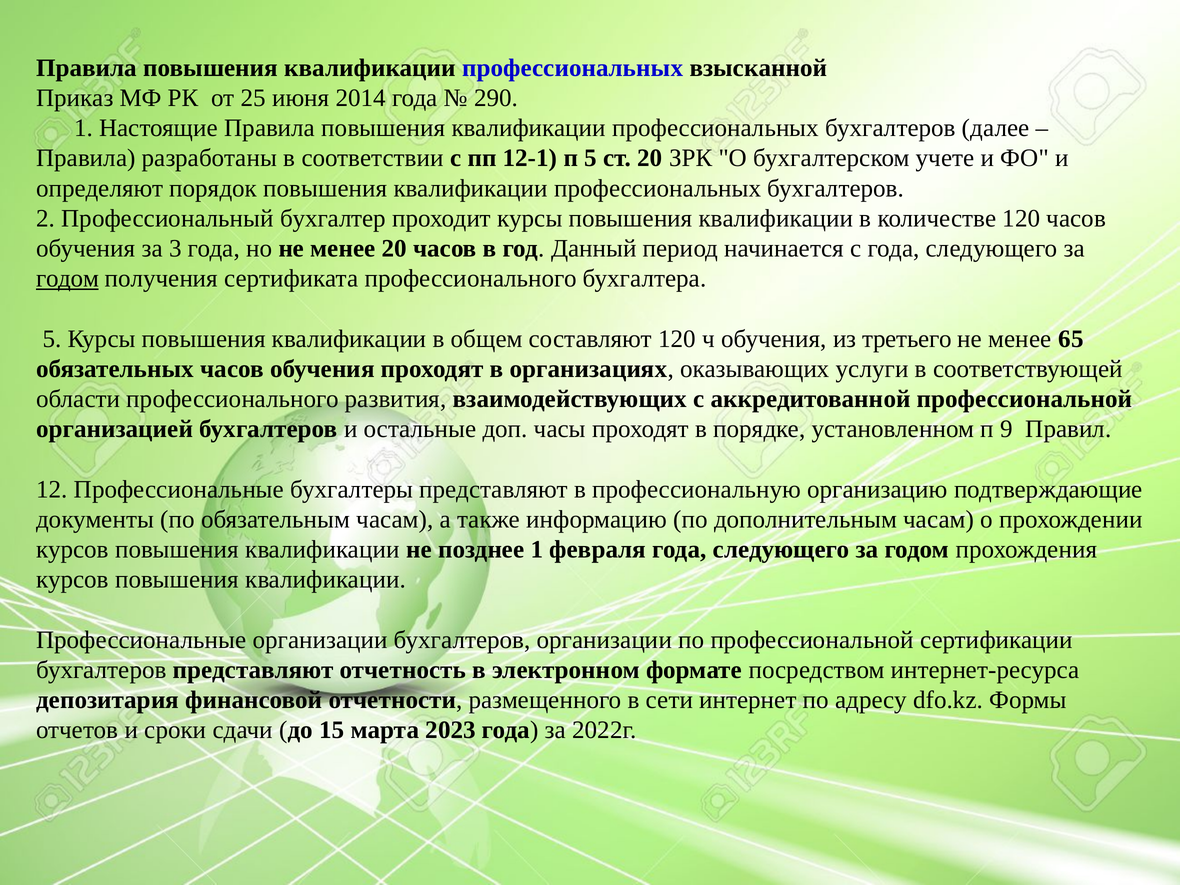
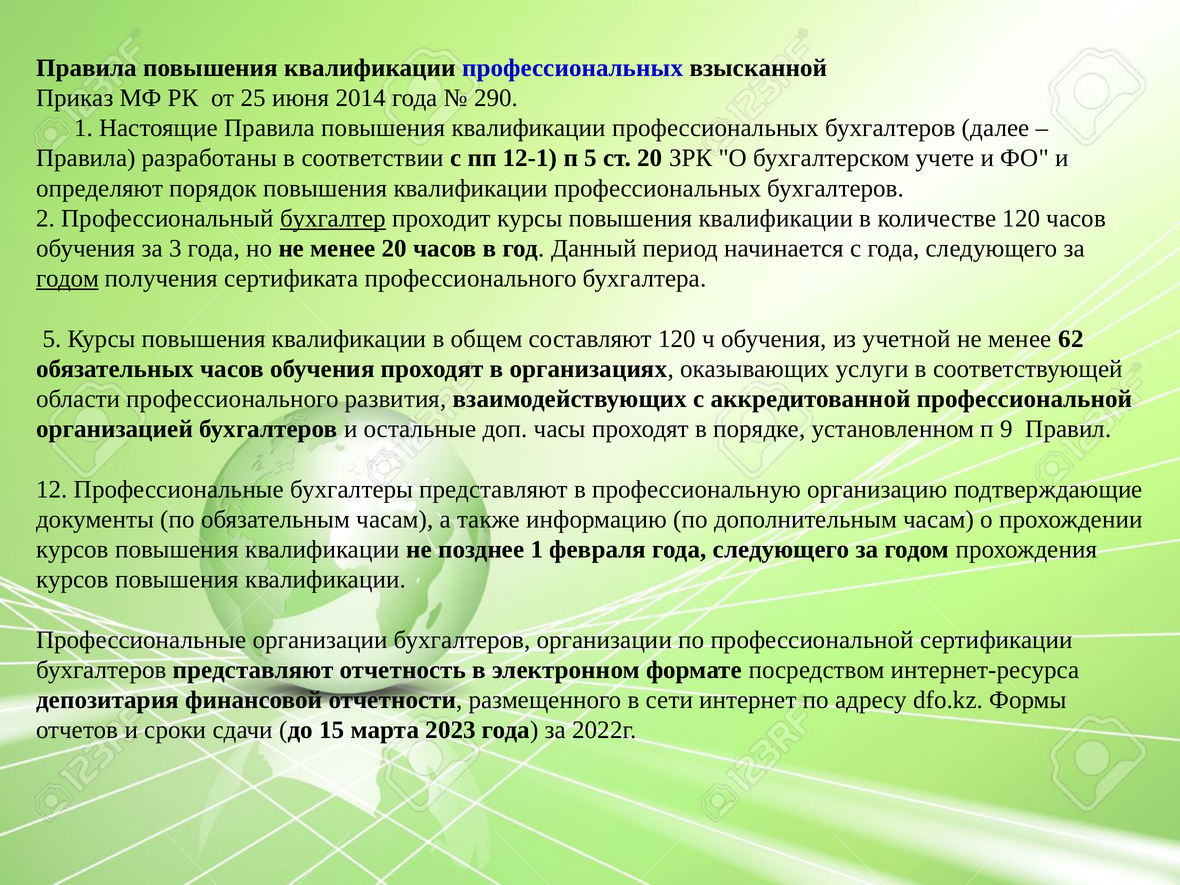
бухгалтер underline: none -> present
третьего: третьего -> учетной
65: 65 -> 62
